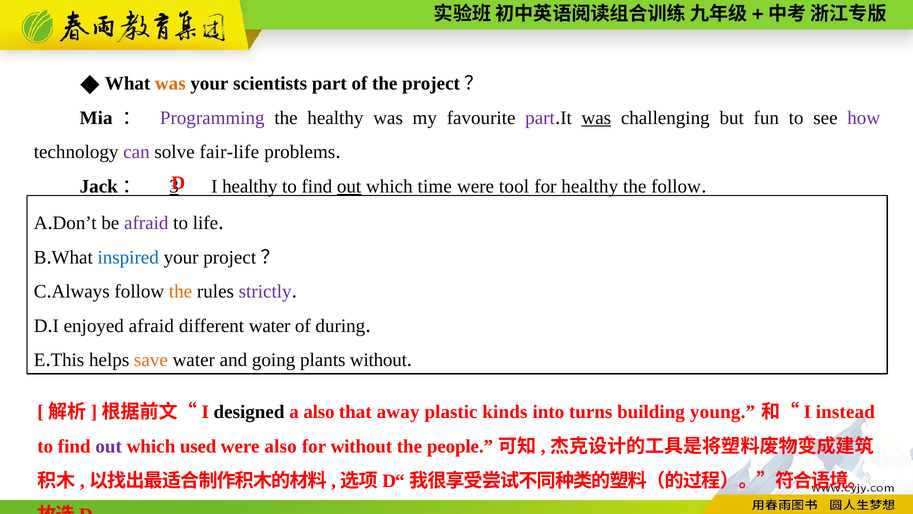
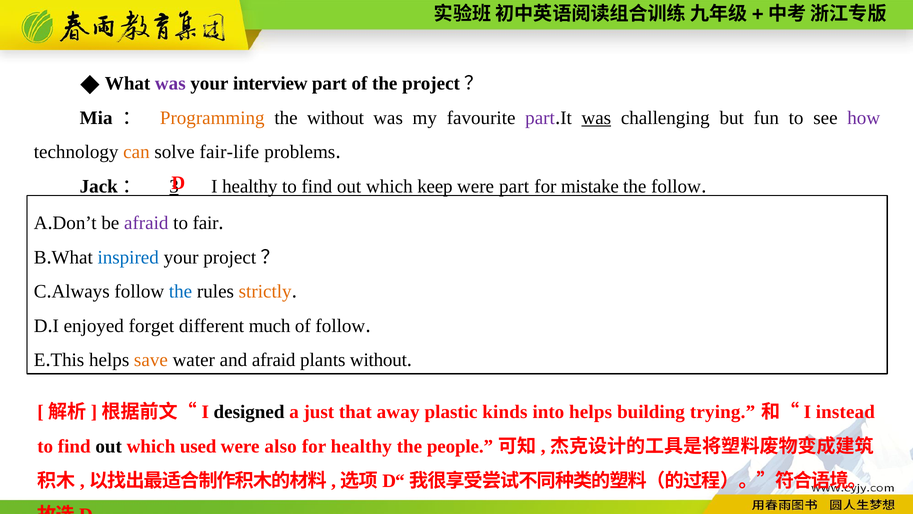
was at (170, 83) colour: orange -> purple
scientists: scientists -> interview
Programming colour: purple -> orange
the healthy: healthy -> without
can colour: purple -> orange
out at (349, 186) underline: present -> none
time: time -> keep
were tool: tool -> part
for healthy: healthy -> mistake
life: life -> fair
the at (181, 291) colour: orange -> blue
strictly colour: purple -> orange
enjoyed afraid: afraid -> forget
different water: water -> much
of during: during -> follow
and going: going -> afraid
a also: also -> just
into turns: turns -> helps
young: young -> trying
out at (109, 446) colour: purple -> black
for without: without -> healthy
